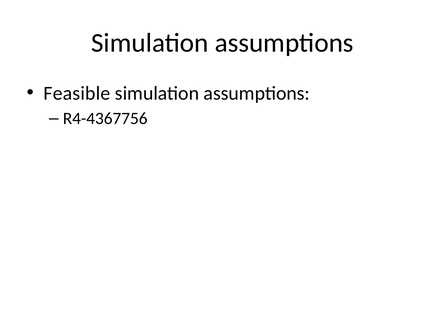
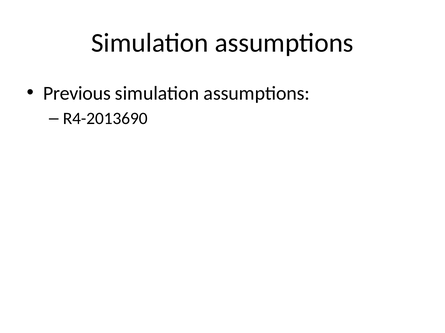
Feasible: Feasible -> Previous
R4-4367756: R4-4367756 -> R4-2013690
